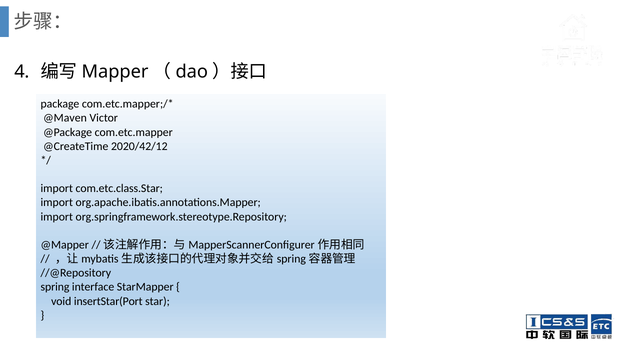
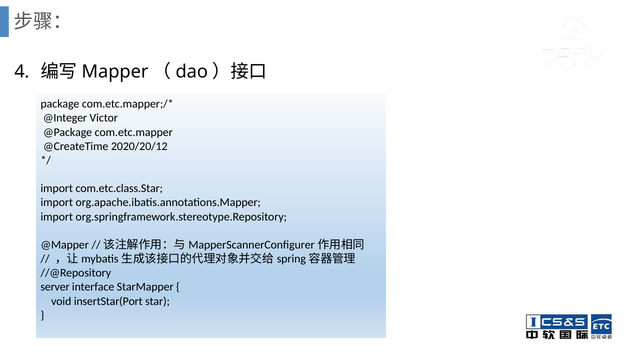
@Maven: @Maven -> @Integer
2020/42/12: 2020/42/12 -> 2020/20/12
spring: spring -> server
